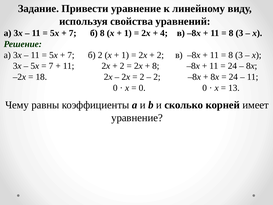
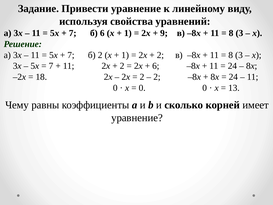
б 8: 8 -> 6
4: 4 -> 9
8 at (156, 66): 8 -> 6
